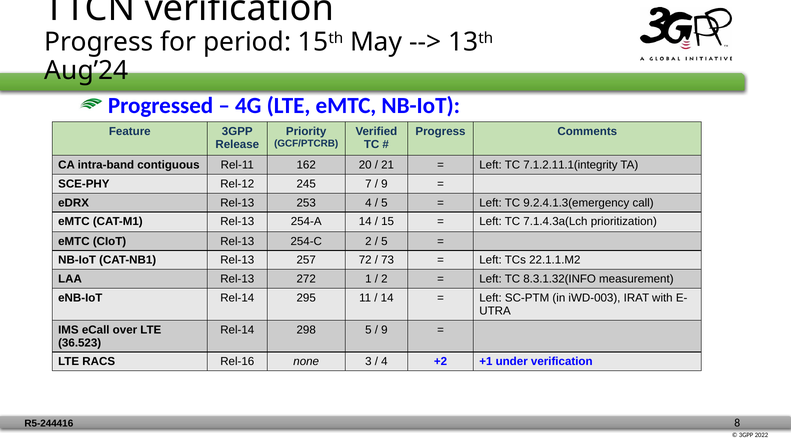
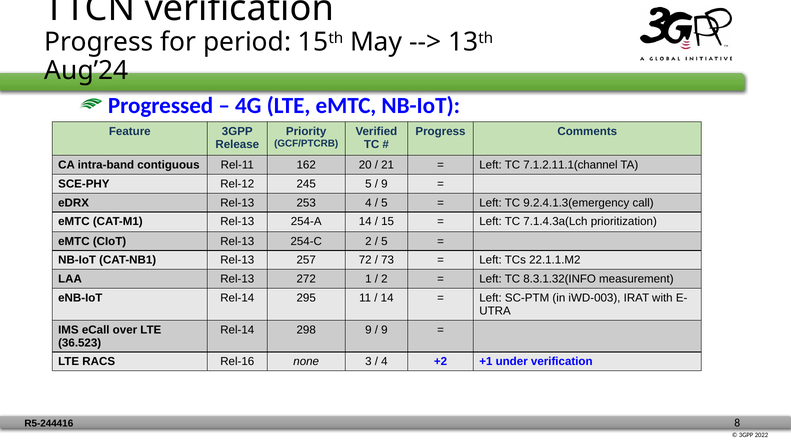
7.1.2.11.1(integrity: 7.1.2.11.1(integrity -> 7.1.2.11.1(channel
245 7: 7 -> 5
298 5: 5 -> 9
